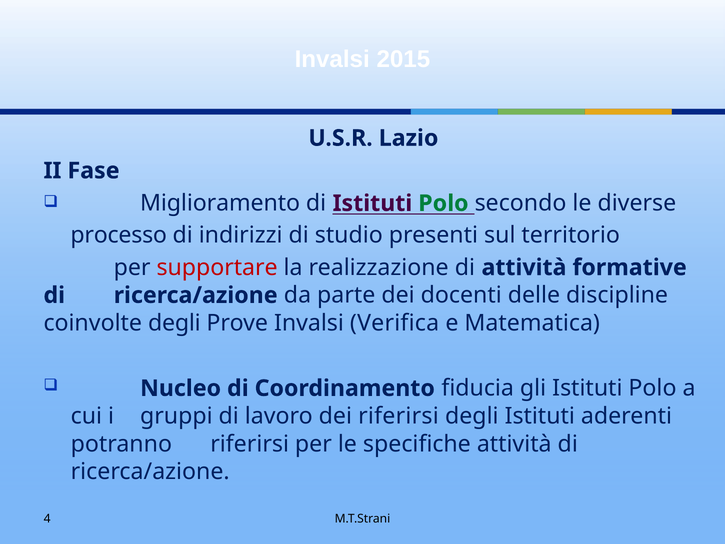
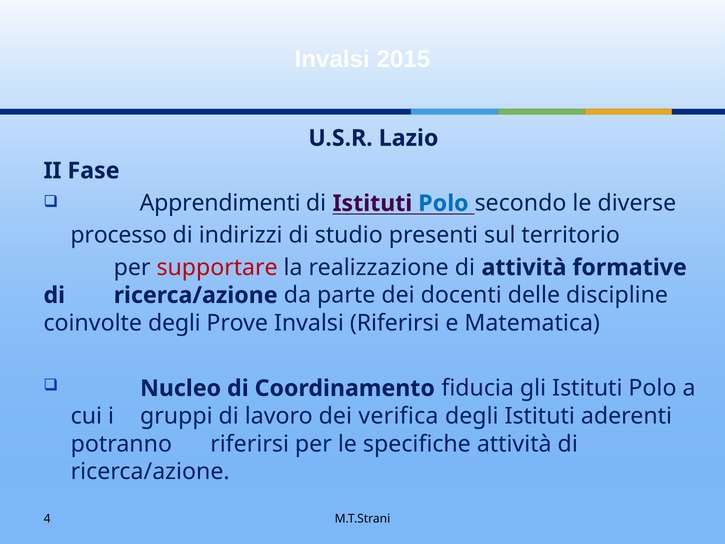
Miglioramento: Miglioramento -> Apprendimenti
Polo at (443, 203) colour: green -> blue
Invalsi Verifica: Verifica -> Riferirsi
dei riferirsi: riferirsi -> verifica
